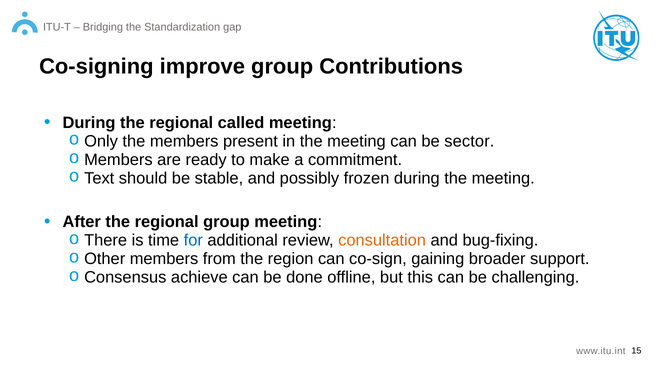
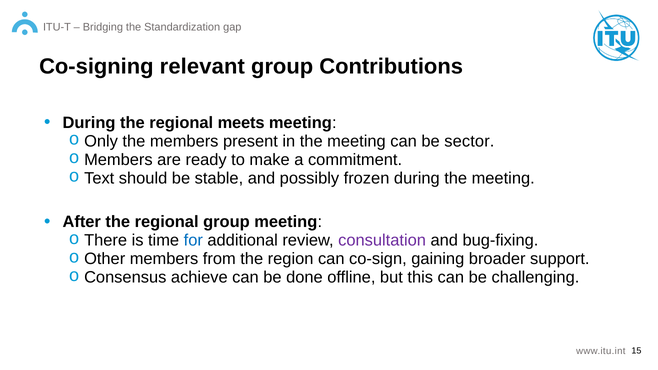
improve: improve -> relevant
called: called -> meets
consultation colour: orange -> purple
